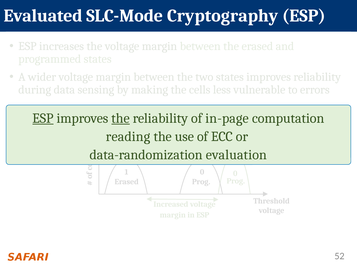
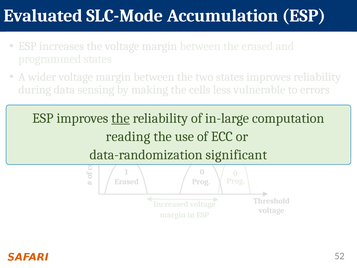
Cryptography: Cryptography -> Accumulation
ESP at (43, 118) underline: present -> none
in-page: in-page -> in-large
evaluation: evaluation -> significant
